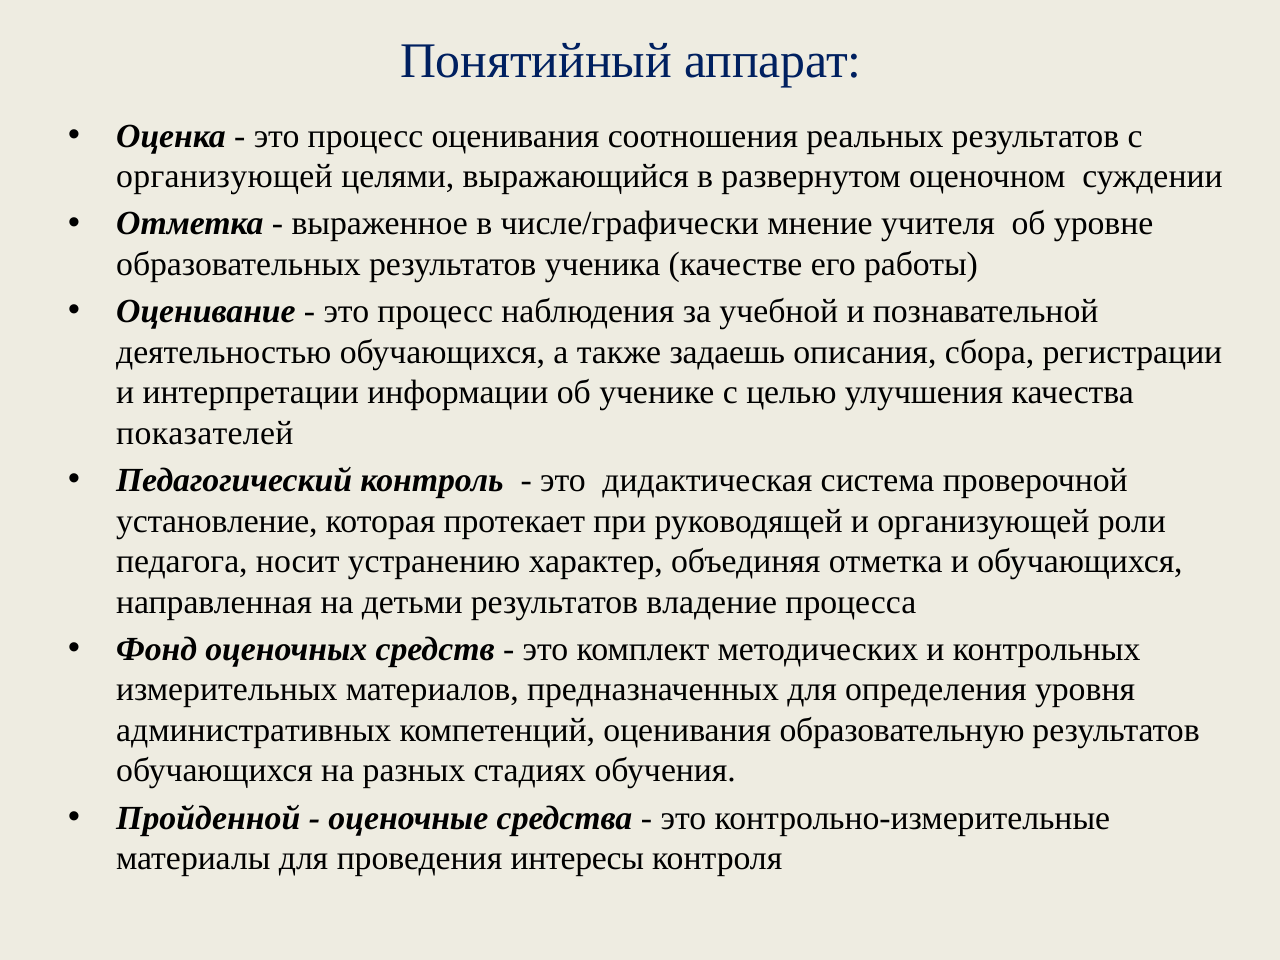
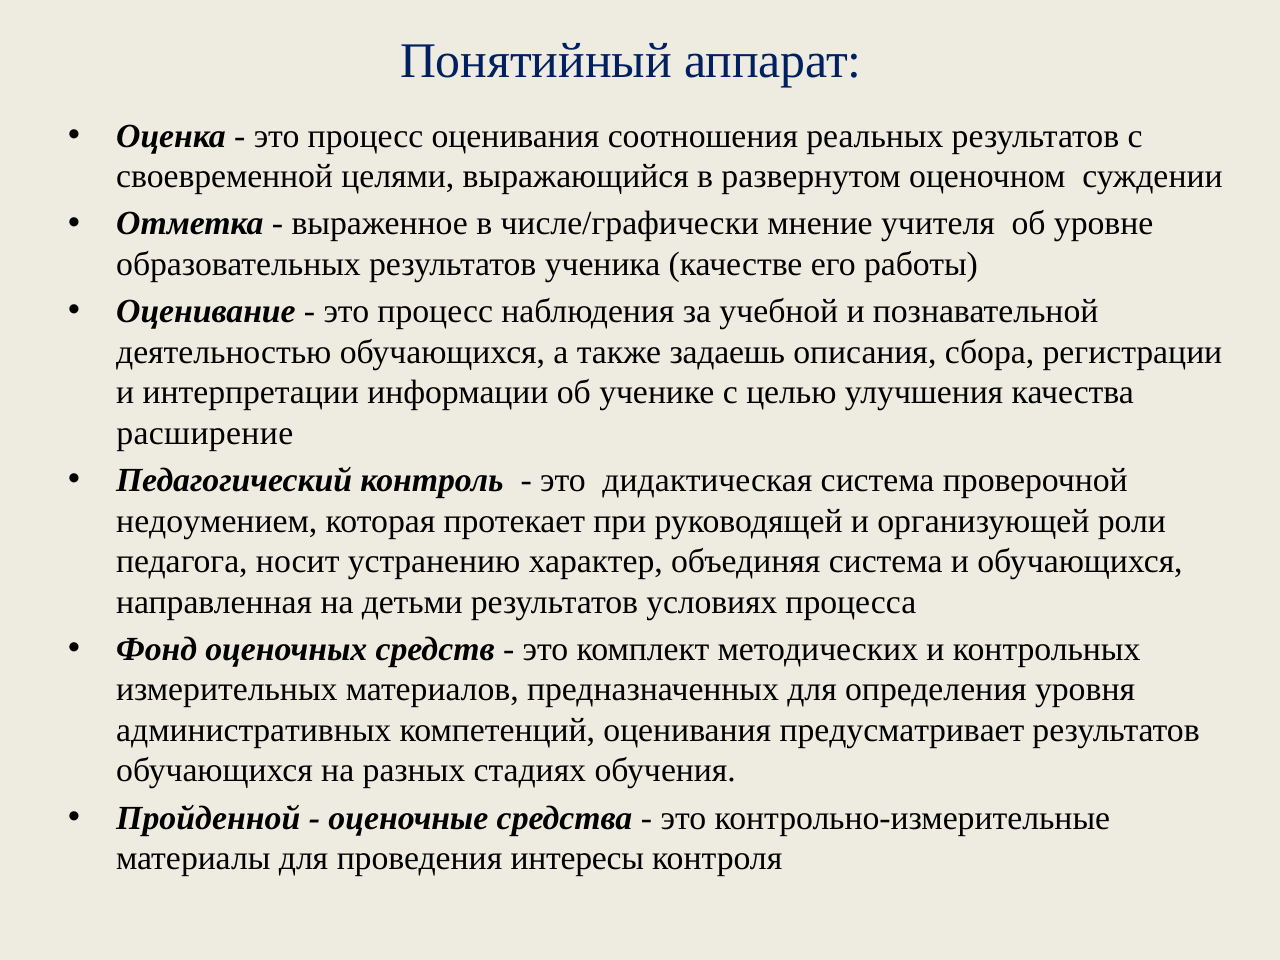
организующей at (224, 177): организующей -> своевременной
показателей: показателей -> расширение
установление: установление -> недоумением
объединяя отметка: отметка -> система
владение: владение -> условиях
образовательную: образовательную -> предусматривает
